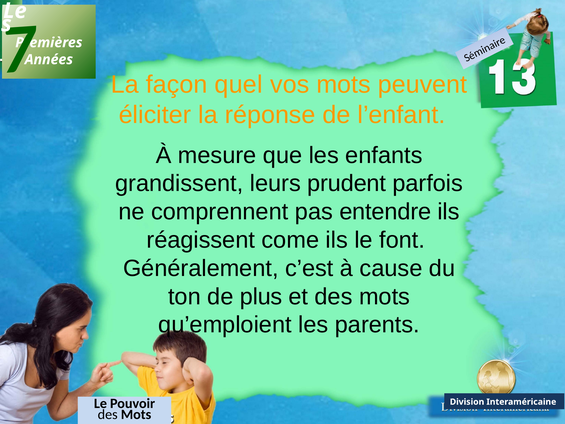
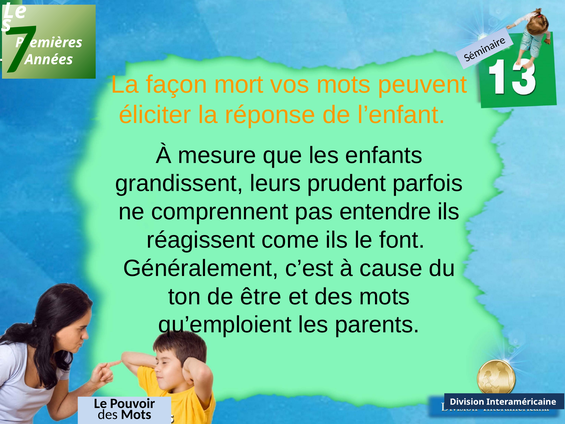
quel: quel -> mort
plus: plus -> être
